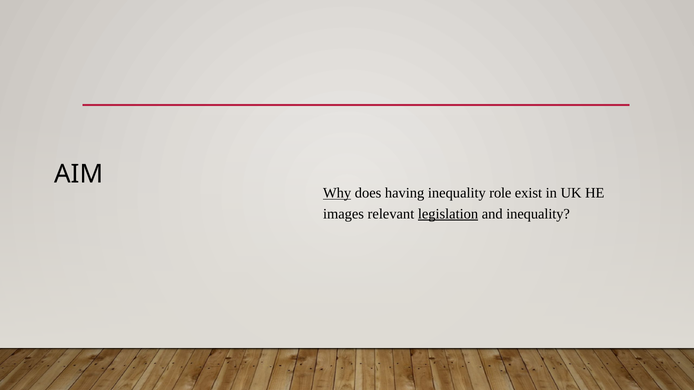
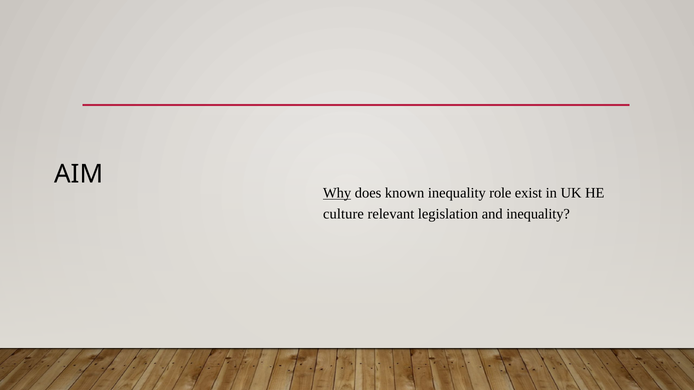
having: having -> known
images: images -> culture
legislation underline: present -> none
